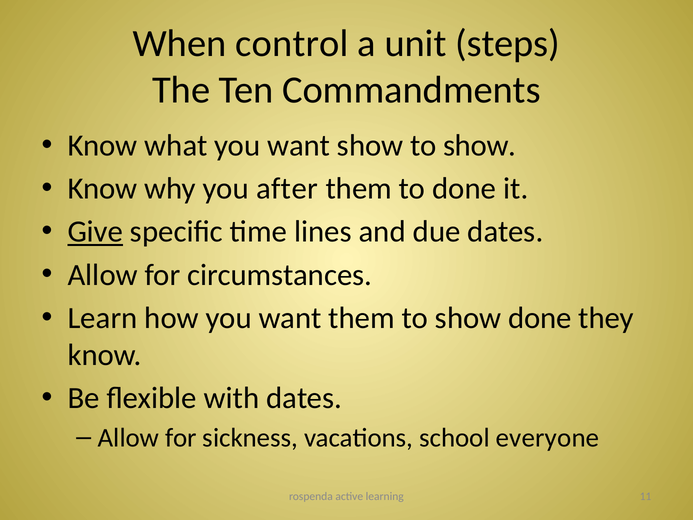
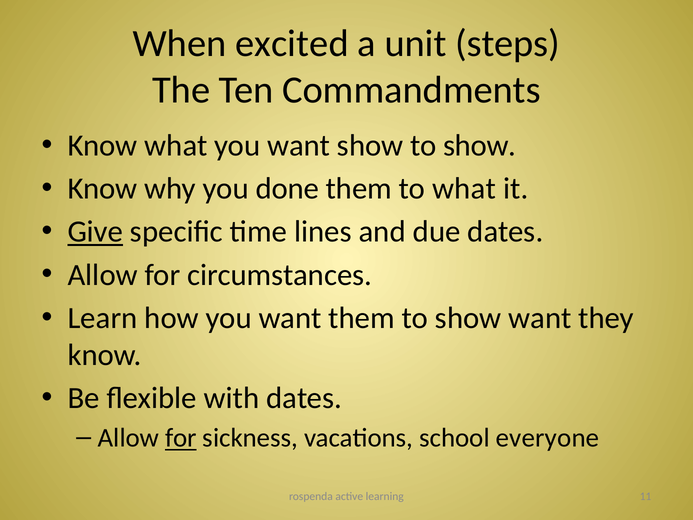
control: control -> excited
after: after -> done
to done: done -> what
show done: done -> want
for at (181, 438) underline: none -> present
